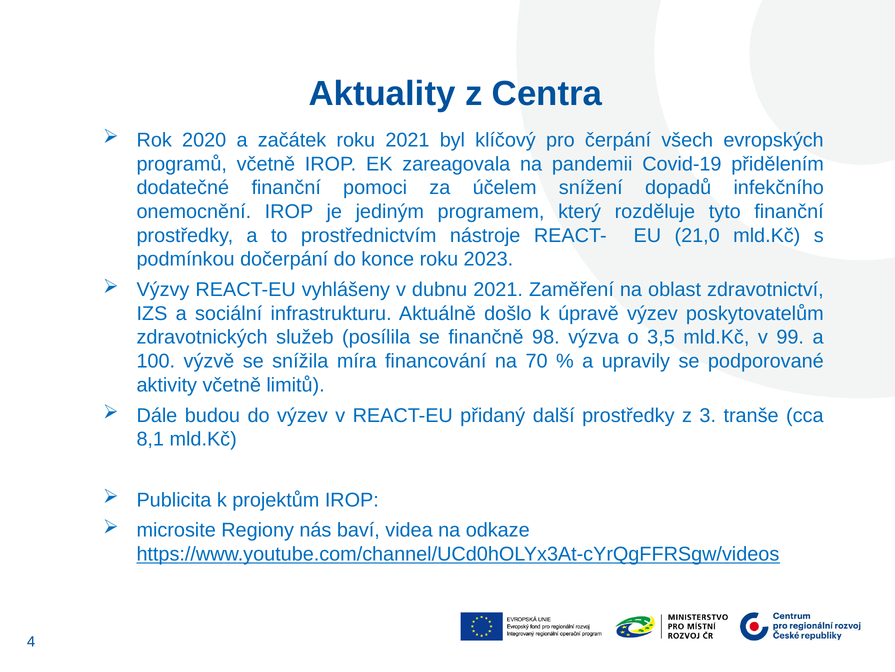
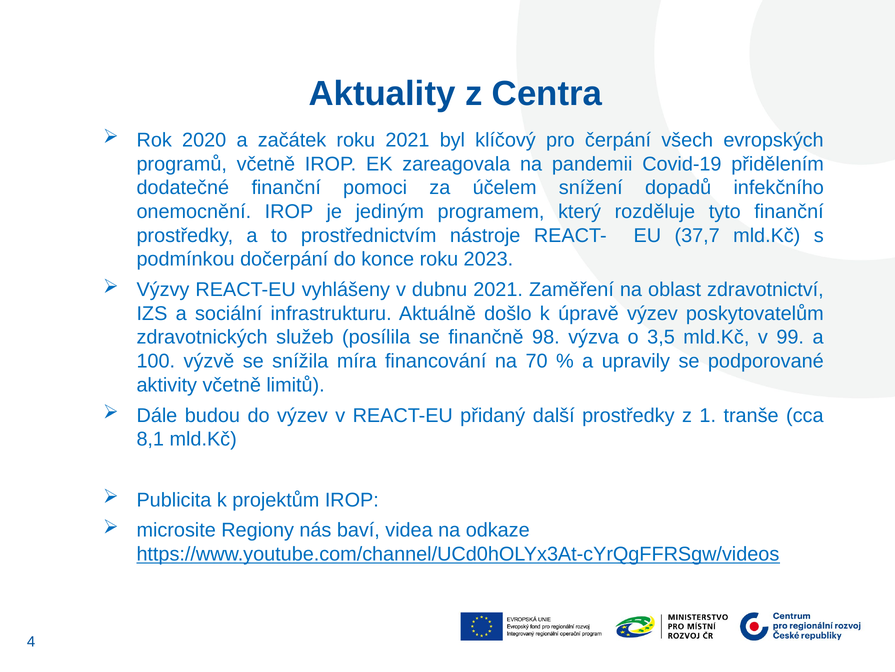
21,0: 21,0 -> 37,7
3: 3 -> 1
